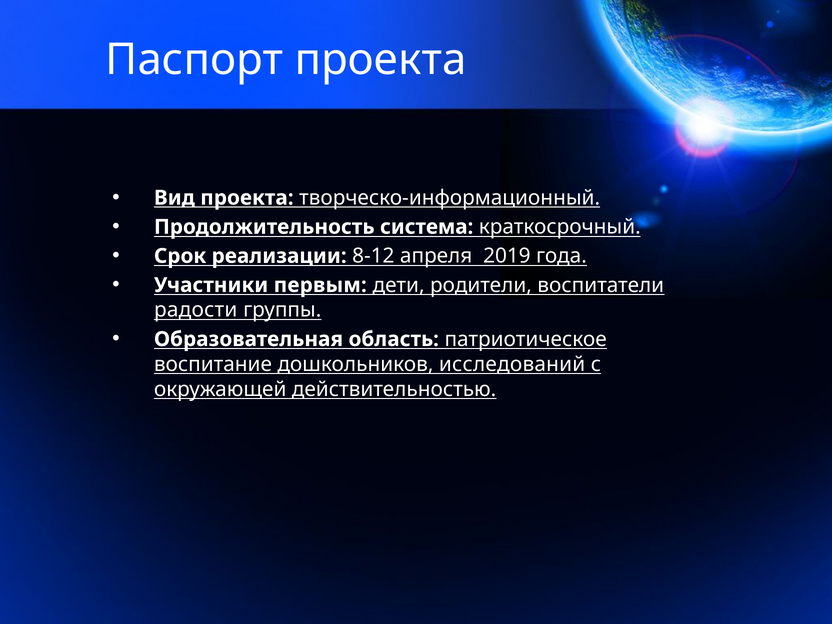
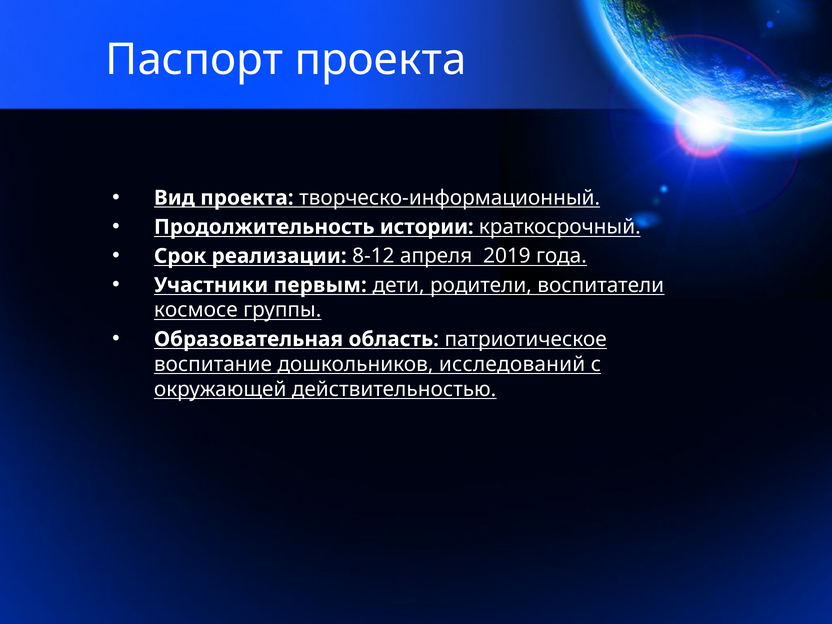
система: система -> истории
радости: радости -> космосе
